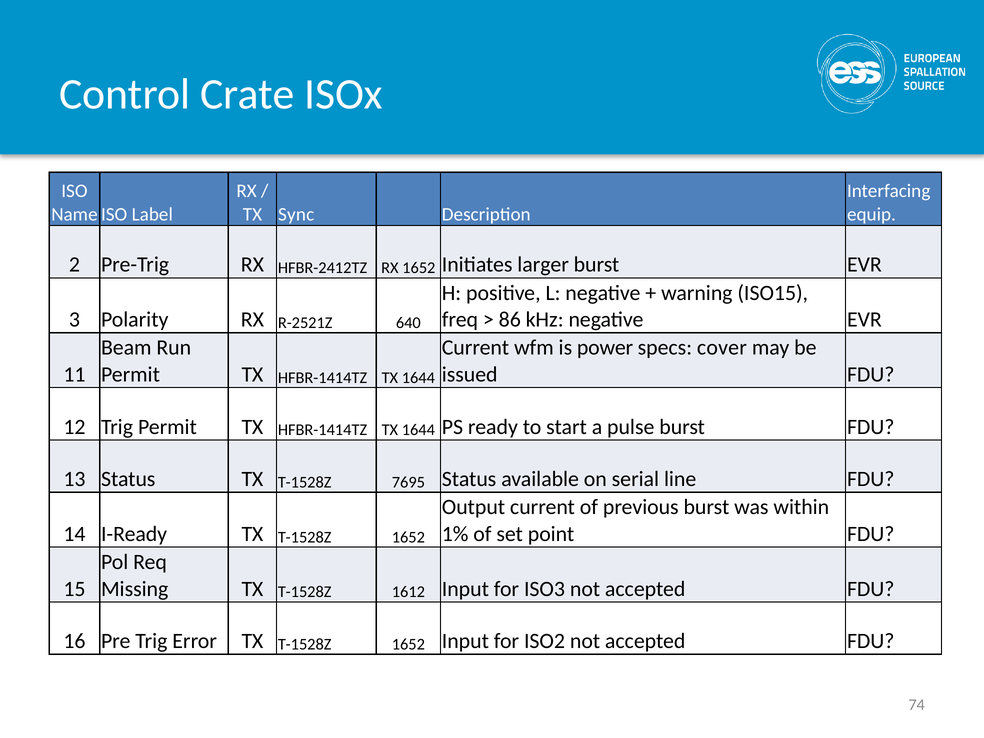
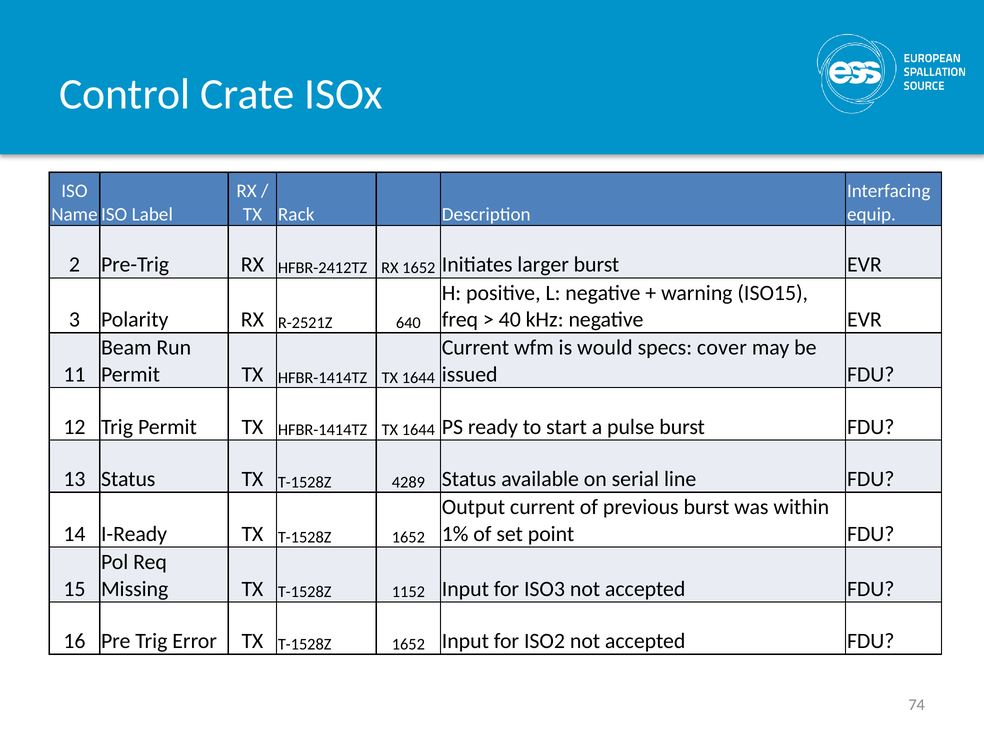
Sync: Sync -> Rack
86: 86 -> 40
power: power -> would
7695: 7695 -> 4289
1612: 1612 -> 1152
